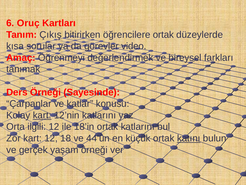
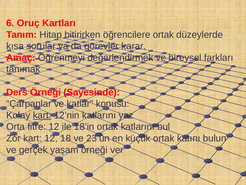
Çıkış: Çıkış -> Hitap
video: video -> karar
ilgili: ilgili -> fitre
44’ün: 44’ün -> 23’ün
katını underline: present -> none
